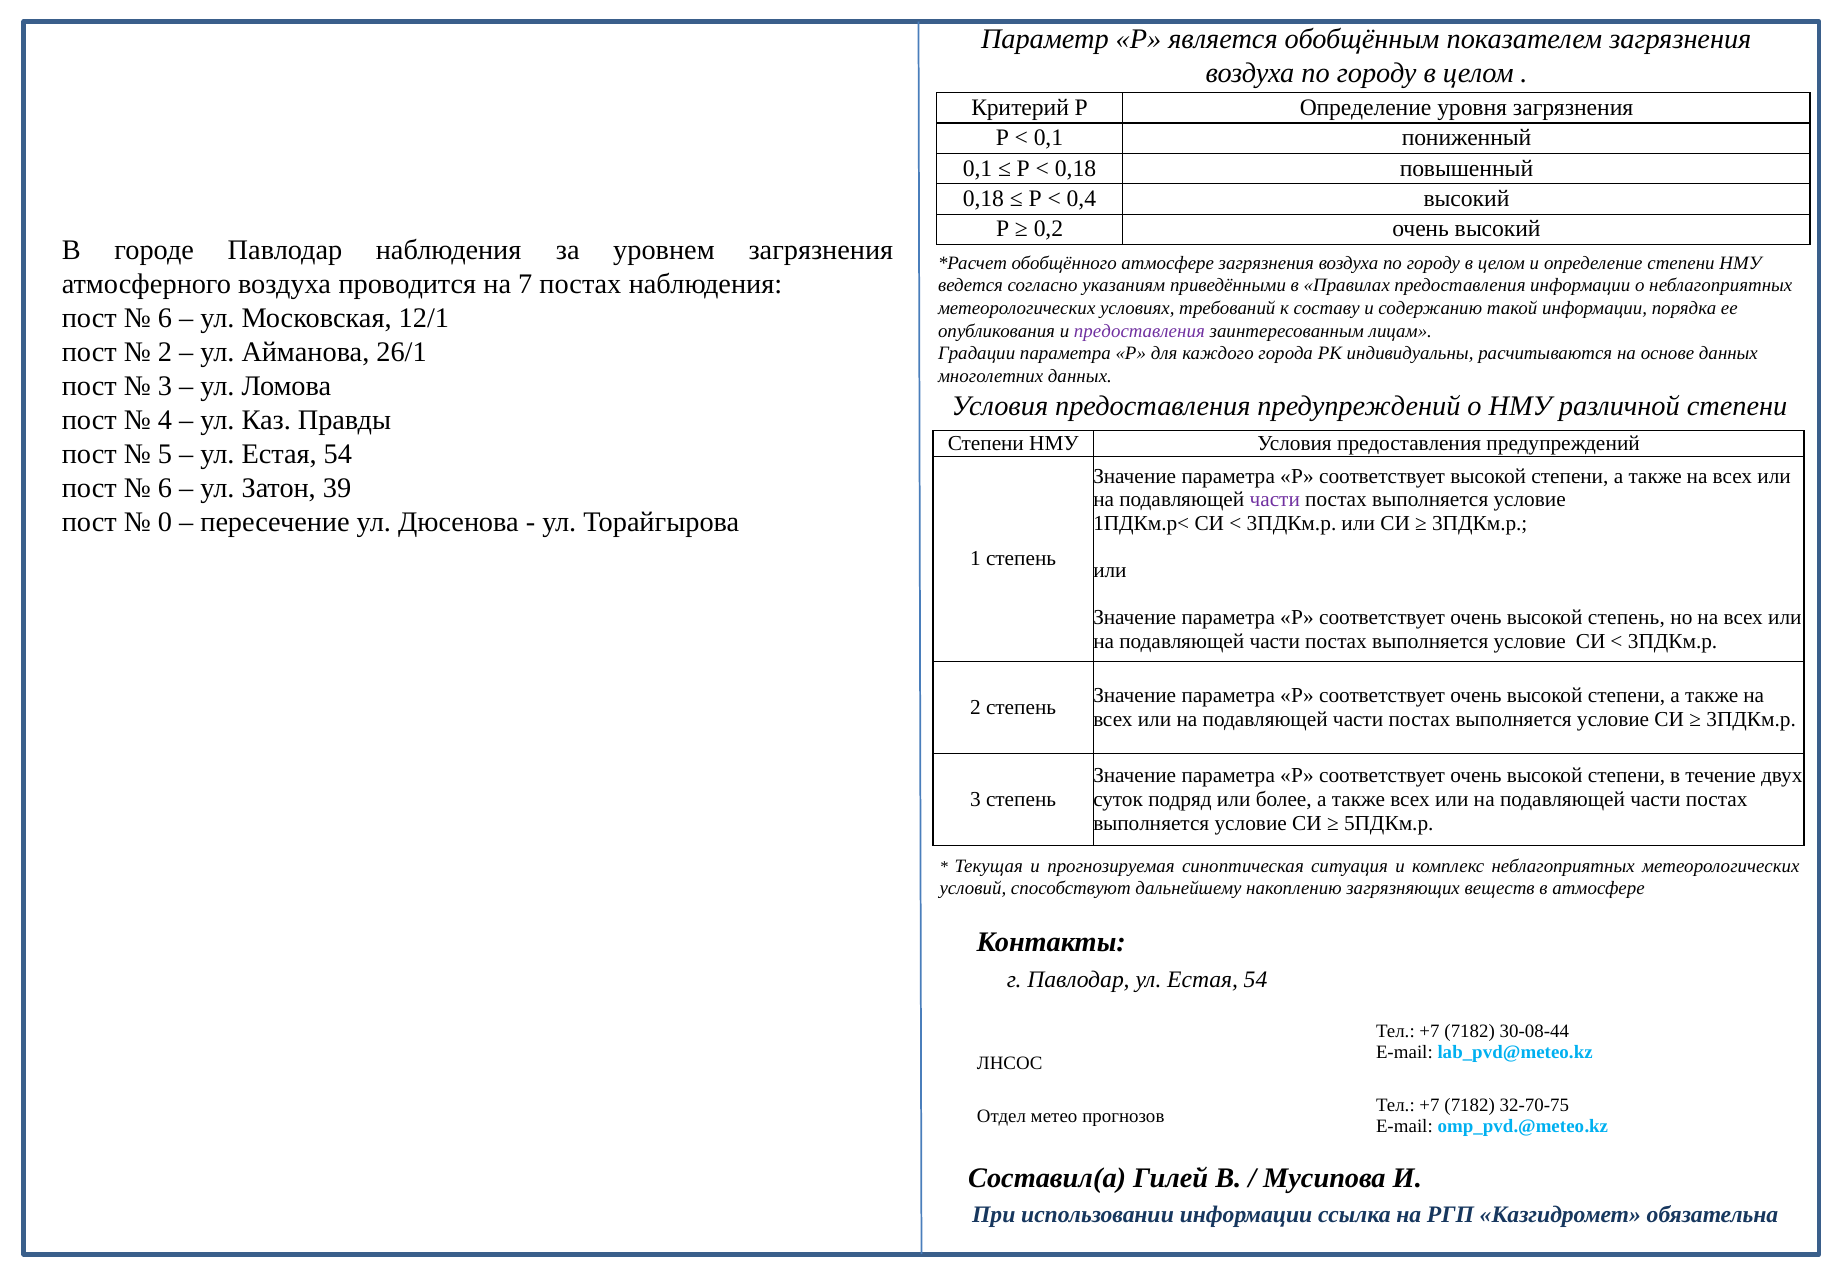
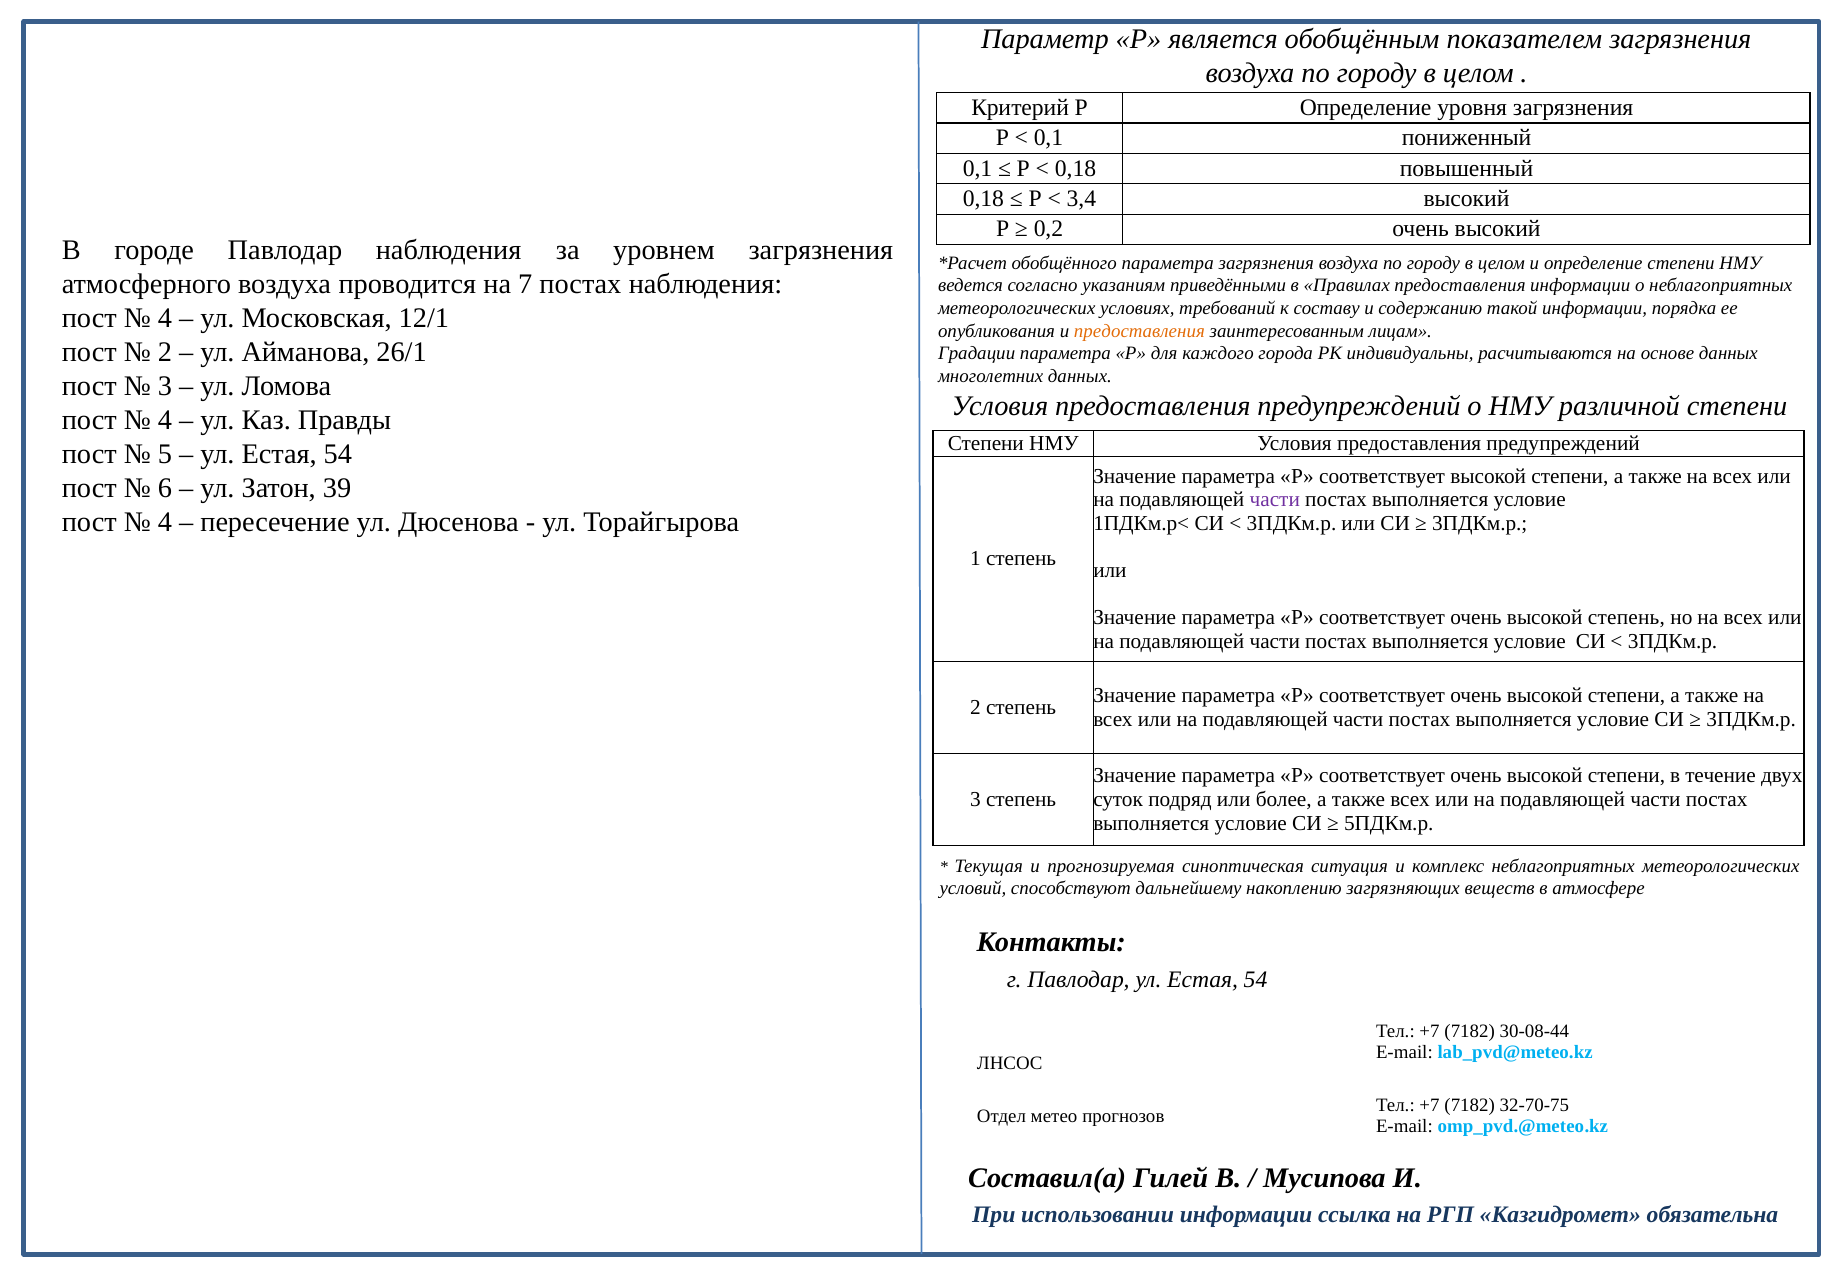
0,4: 0,4 -> 3,4
обобщённого атмосфере: атмосфере -> параметра
6 at (165, 318): 6 -> 4
предоставления at (1139, 331) colour: purple -> orange
0 at (165, 522): 0 -> 4
